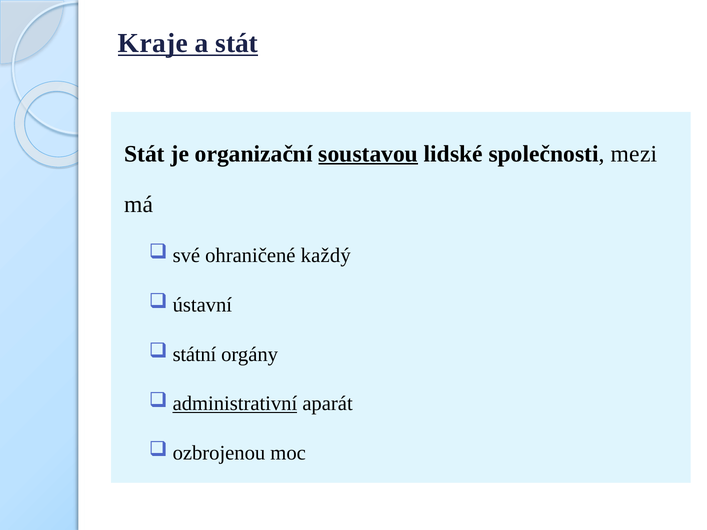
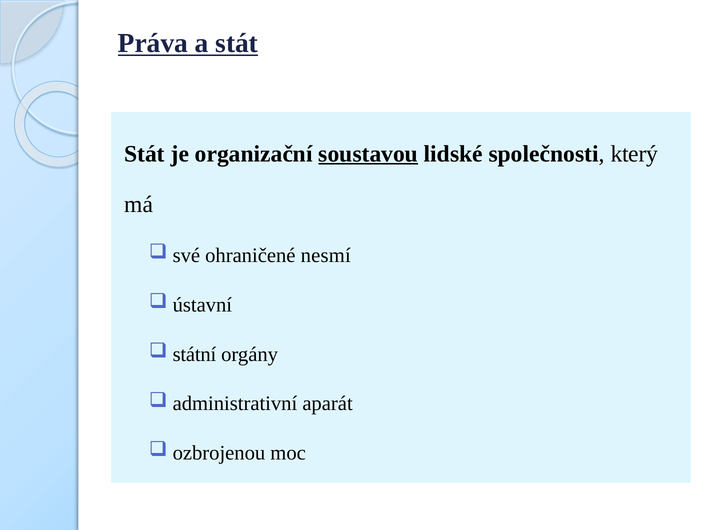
Kraje: Kraje -> Práva
mezi: mezi -> který
každý: každý -> nesmí
administrativní underline: present -> none
